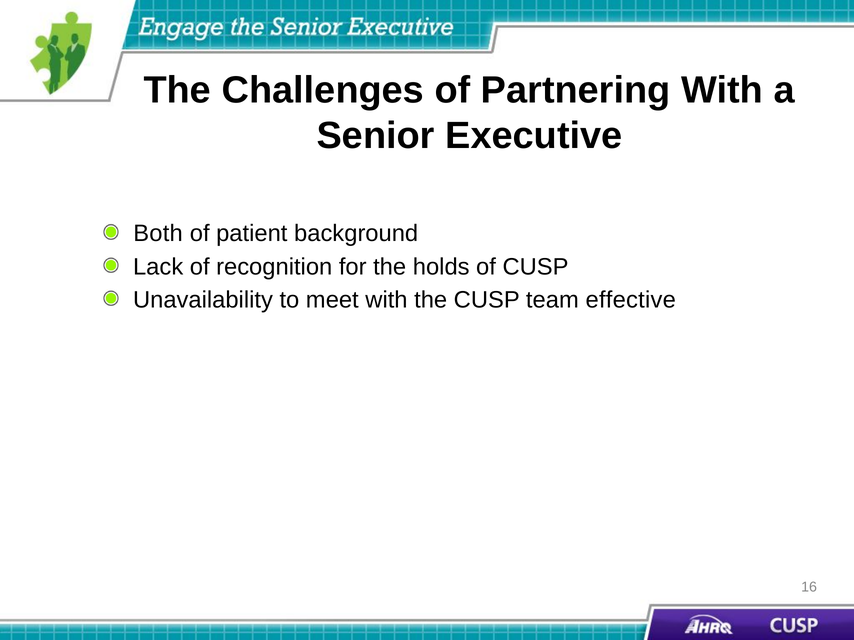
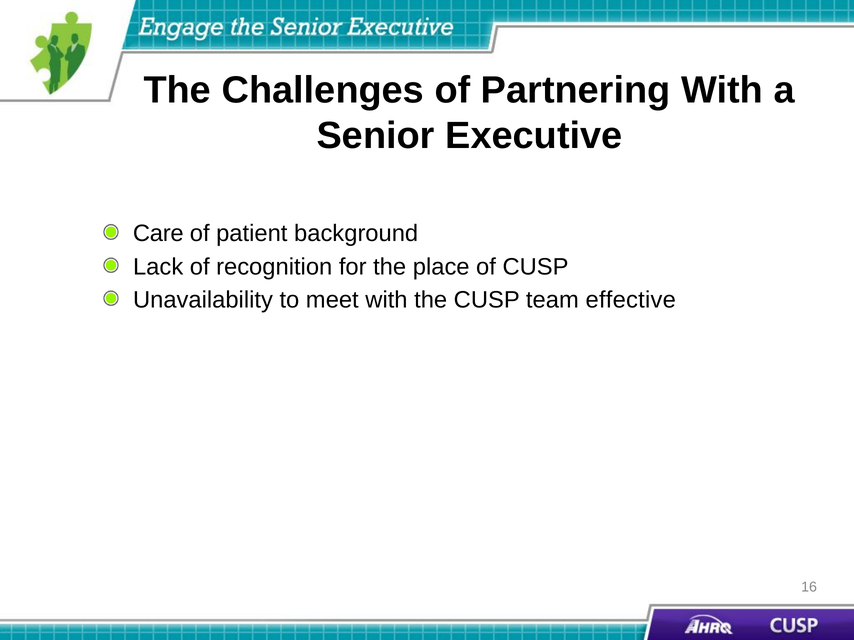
Both: Both -> Care
holds: holds -> place
